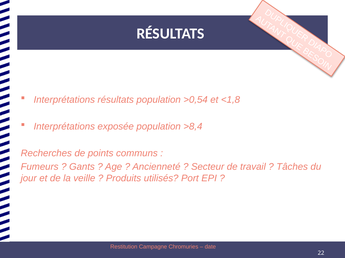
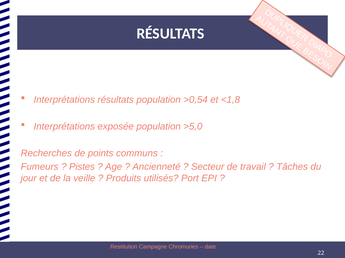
>8,4: >8,4 -> >5,0
Gants: Gants -> Pistes
